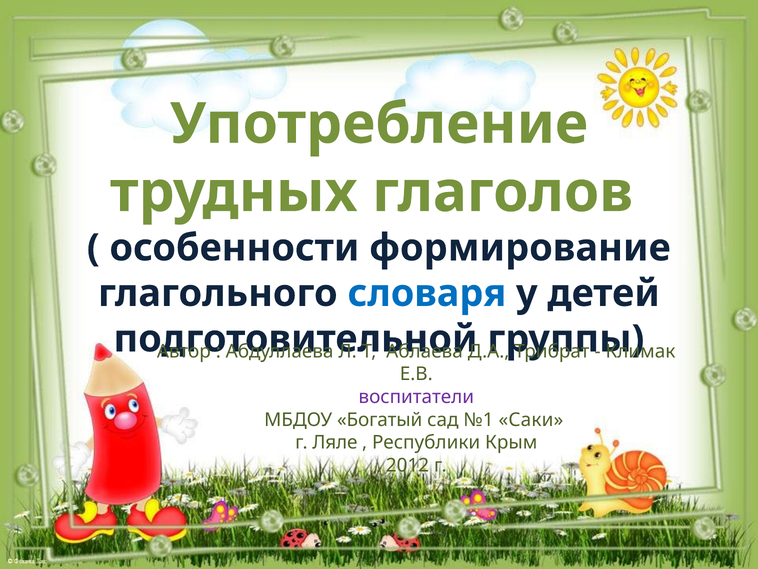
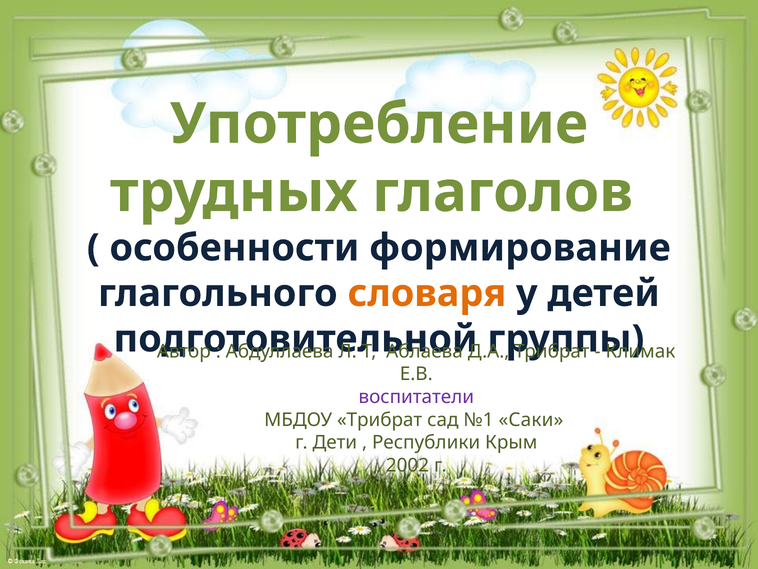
словаря colour: blue -> orange
МБДОУ Богатый: Богатый -> Трибрат
Ляле: Ляле -> Дети
2012: 2012 -> 2002
